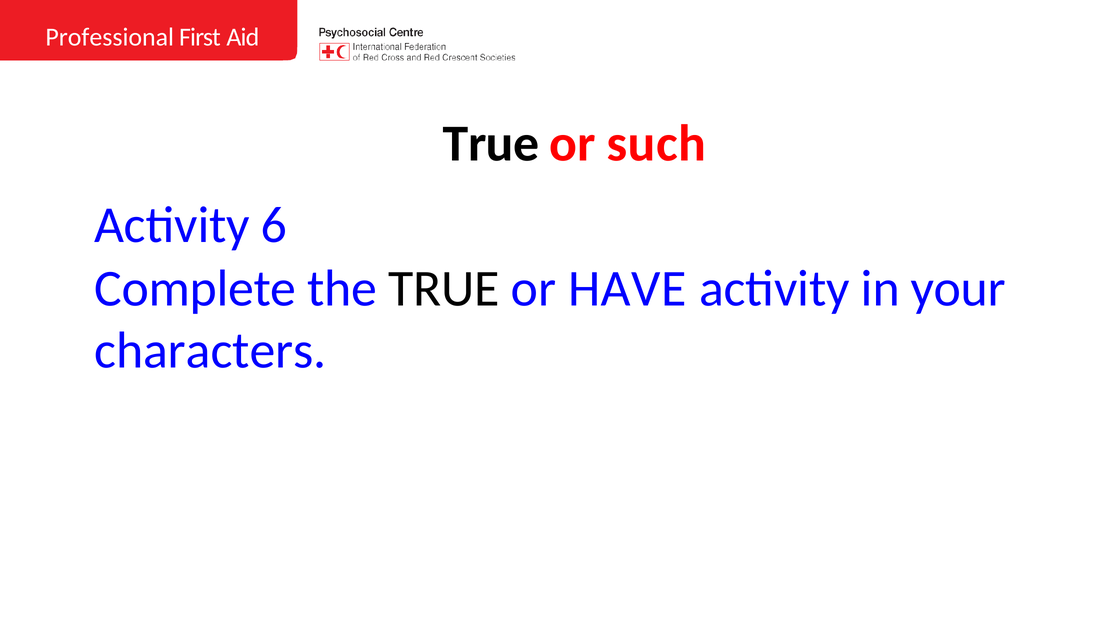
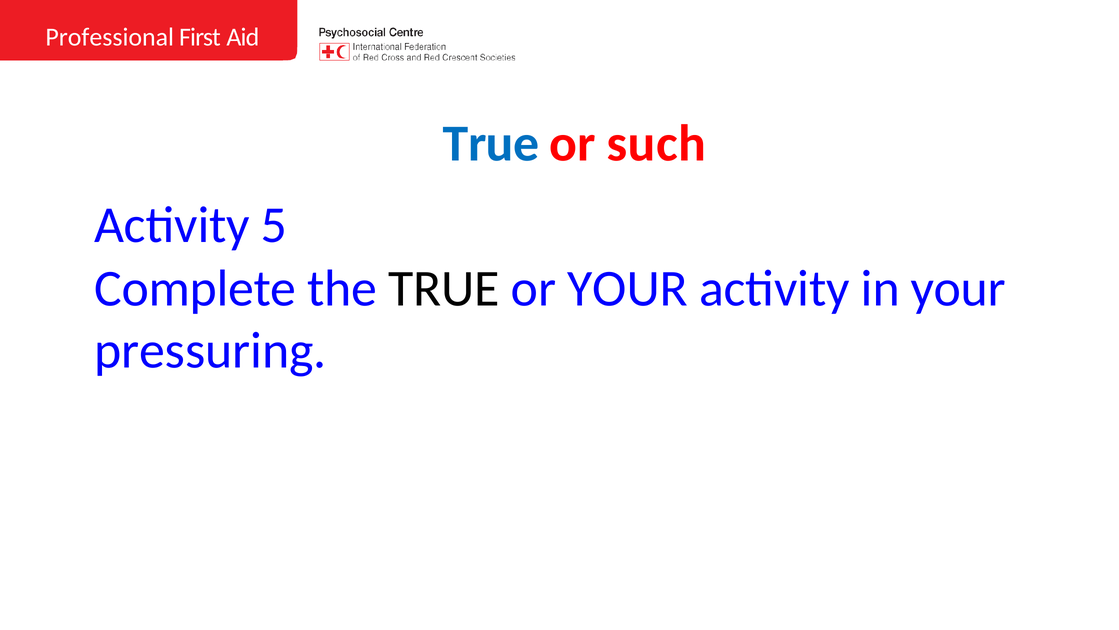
True at (491, 144) colour: black -> blue
6: 6 -> 5
or HAVE: HAVE -> YOUR
characters: characters -> pressuring
